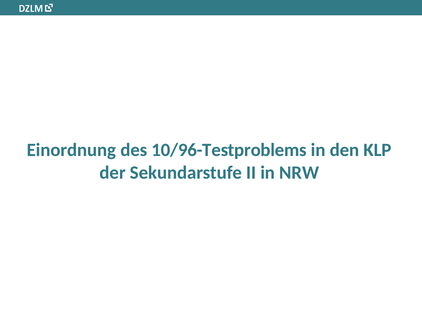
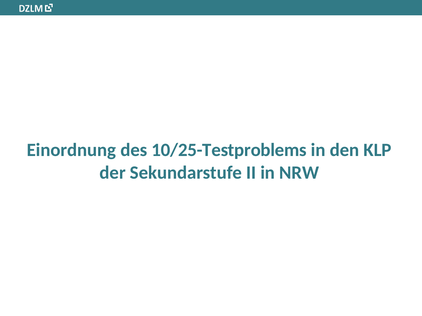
10/96-Testproblems: 10/96-Testproblems -> 10/25-Testproblems
